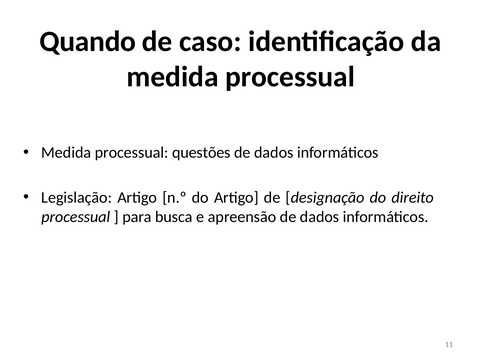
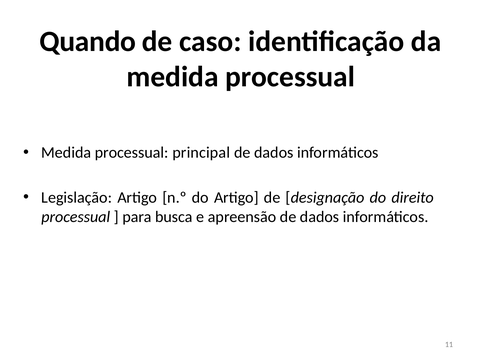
questões: questões -> principal
